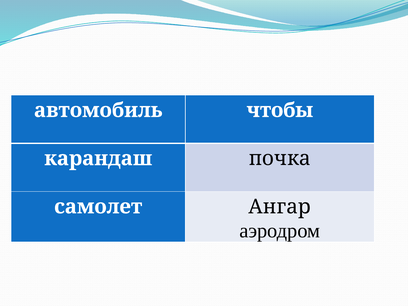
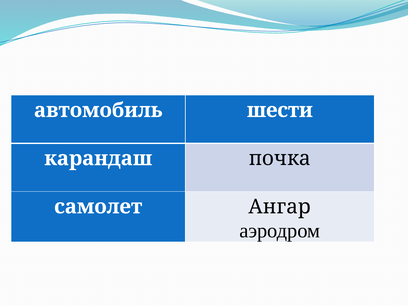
чтобы: чтобы -> шести
